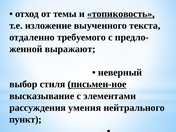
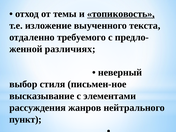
выражают: выражают -> различиях
письмен-ное underline: present -> none
умения: умения -> жанров
